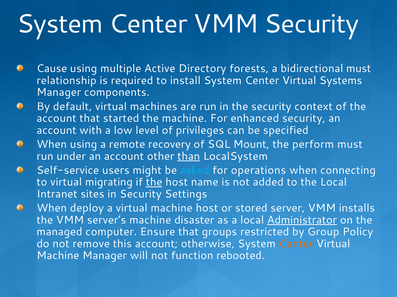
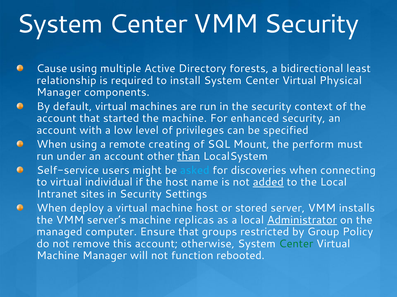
bidirectional must: must -> least
Systems: Systems -> Physical
recovery: recovery -> creating
operations: operations -> discoveries
migrating: migrating -> individual
the at (154, 183) underline: present -> none
added underline: none -> present
disaster: disaster -> replicas
Center at (296, 244) colour: orange -> green
